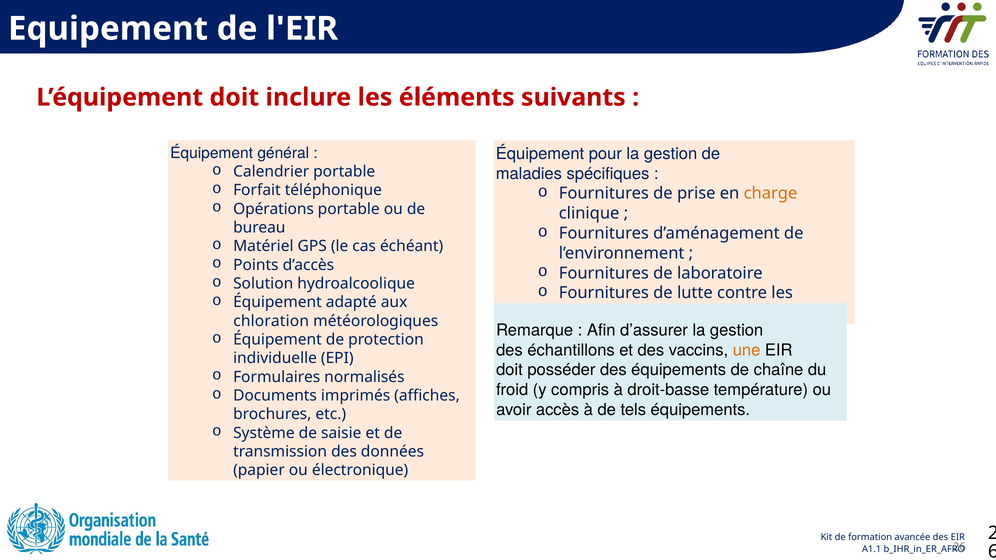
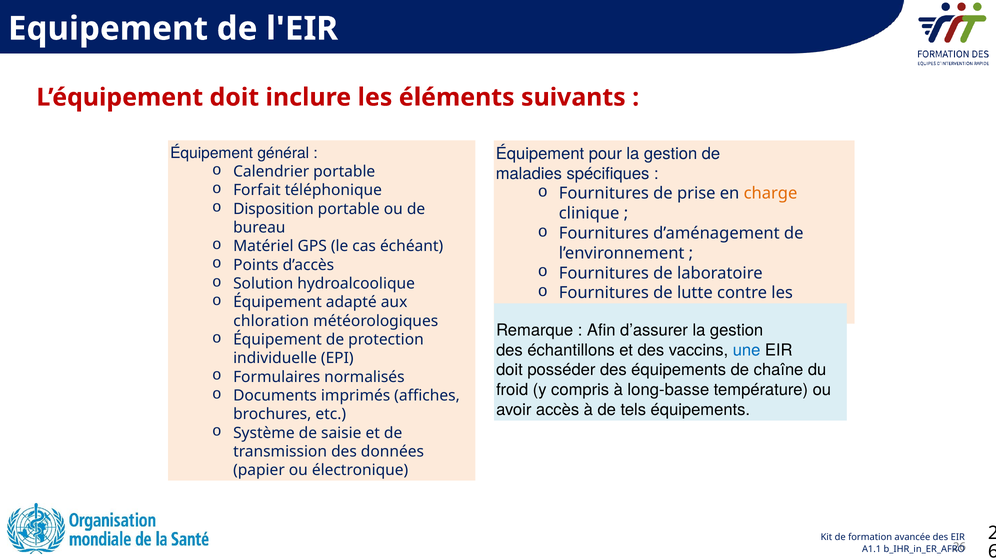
Opérations: Opérations -> Disposition
une colour: orange -> blue
droit-basse: droit-basse -> long-basse
